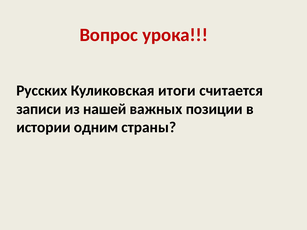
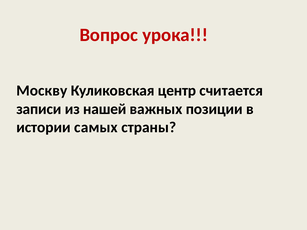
Русских: Русских -> Москву
итоги: итоги -> центр
одним: одним -> самых
